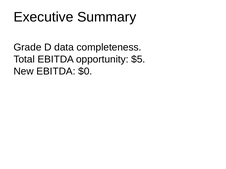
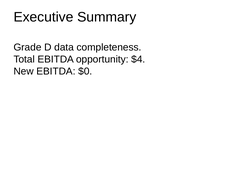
$5: $5 -> $4
